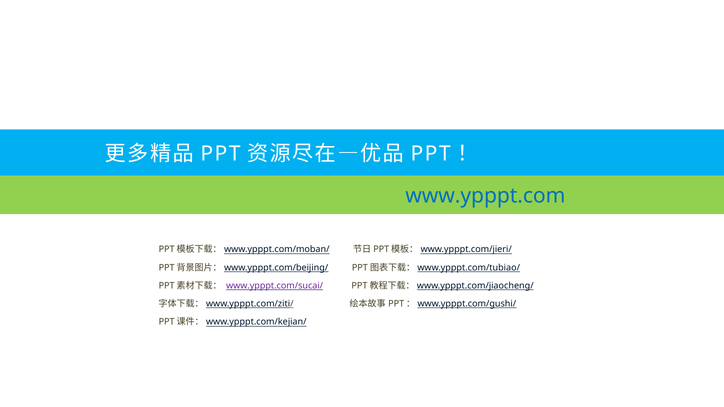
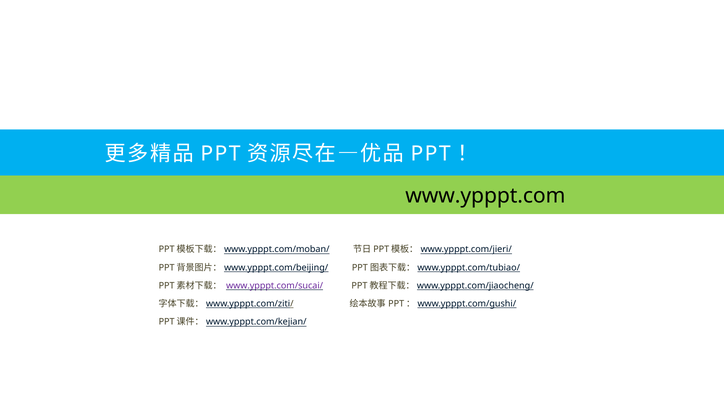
www.ypppt.com colour: blue -> black
